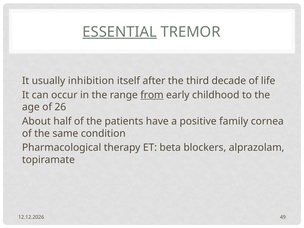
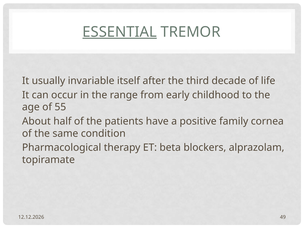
inhibition: inhibition -> invariable
from underline: present -> none
26: 26 -> 55
